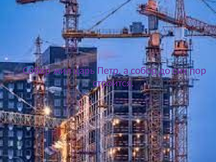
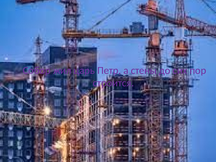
а собор: собор -> стены
